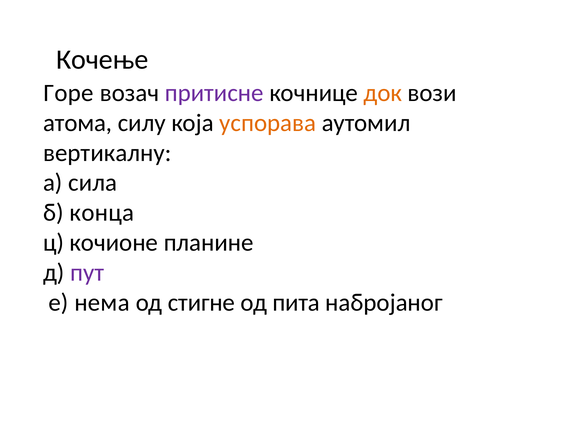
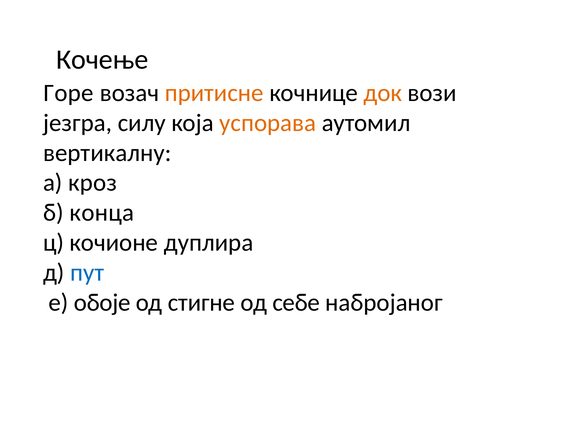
притисне colour: purple -> orange
атома: атома -> језгра
сила: сила -> кроз
планине: планине -> дуплира
пут colour: purple -> blue
нема: нема -> обоје
пита: пита -> себе
